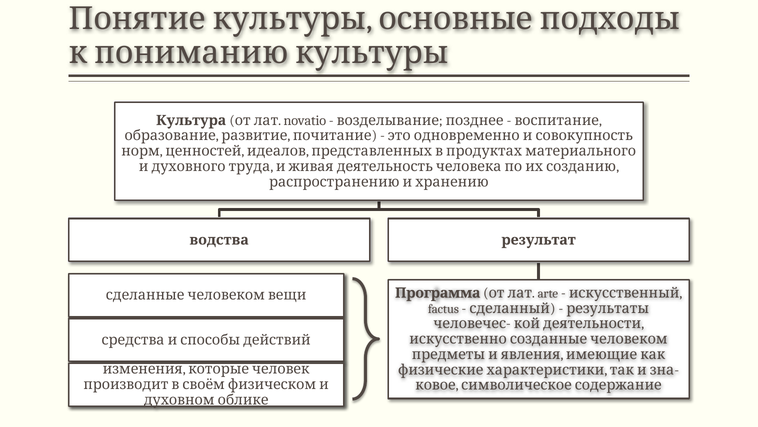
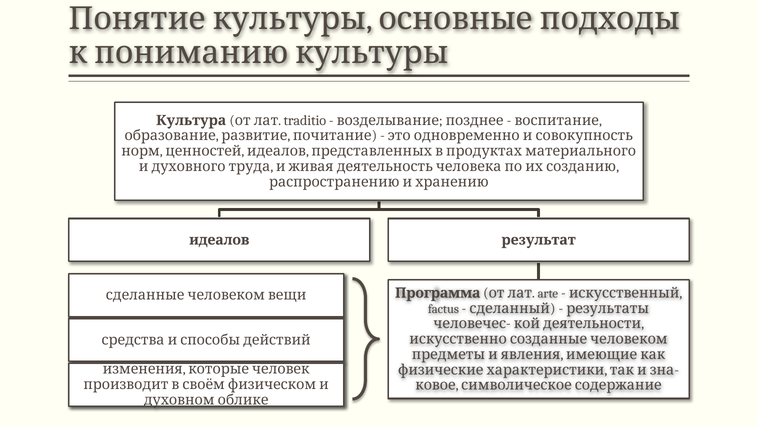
novatio: novatio -> traditio
водства at (219, 240): водства -> идеалов
